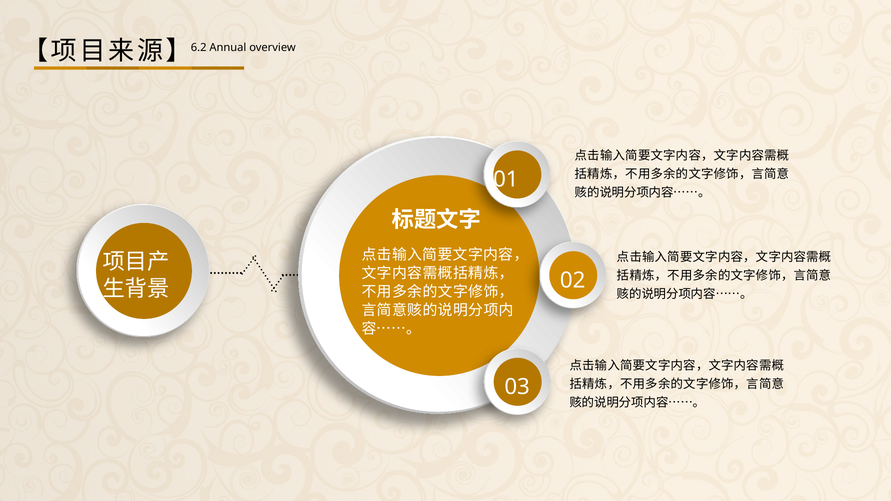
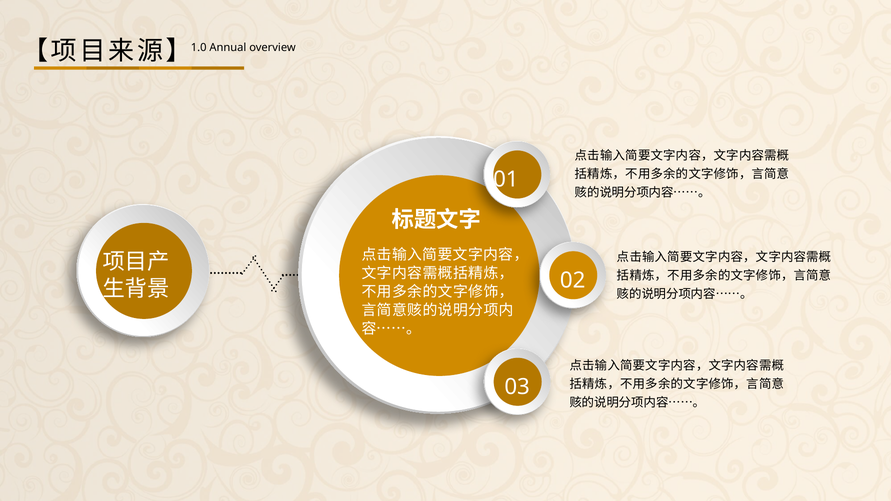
6.2: 6.2 -> 1.0
